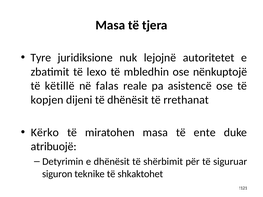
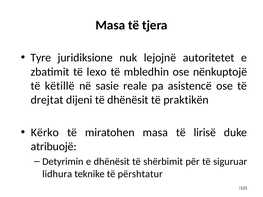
falas: falas -> sasie
kopjen: kopjen -> drejtat
rrethanat: rrethanat -> praktikën
ente: ente -> lirisë
siguron: siguron -> lidhura
shkaktohet: shkaktohet -> përshtatur
